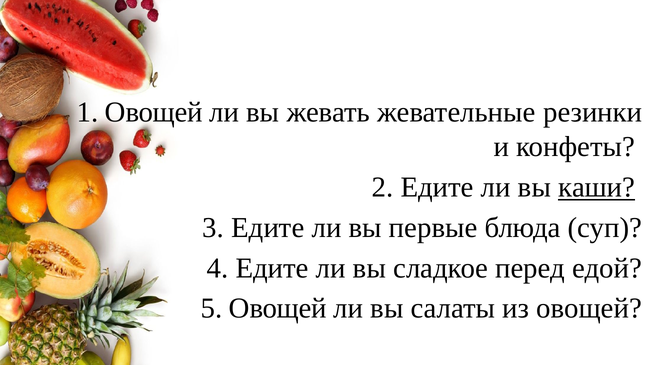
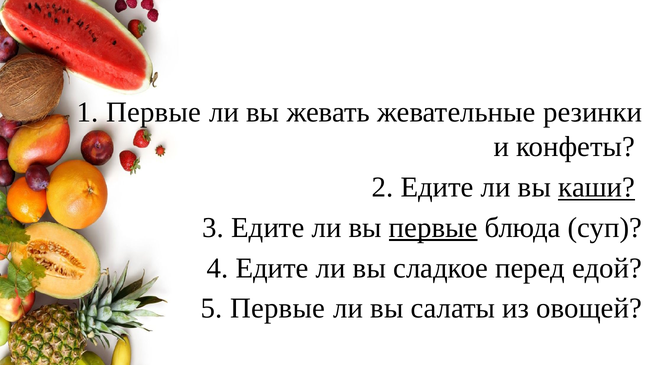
1 Овощей: Овощей -> Первые
первые at (433, 228) underline: none -> present
5 Овощей: Овощей -> Первые
